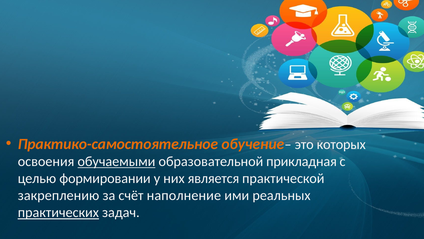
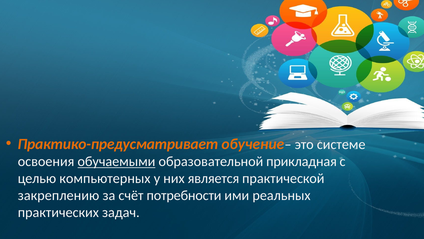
Практико-самостоятельное: Практико-самостоятельное -> Практико-предусматривает
которых: которых -> системе
формировании: формировании -> компьютерных
наполнение: наполнение -> потребности
практических underline: present -> none
